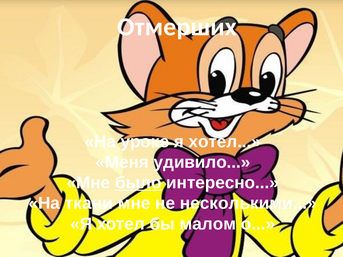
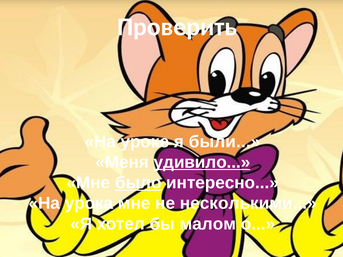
Отмерших: Отмерших -> Проверить
уроке я хотел: хотел -> были
удивило underline: none -> present
ткани: ткани -> урока
